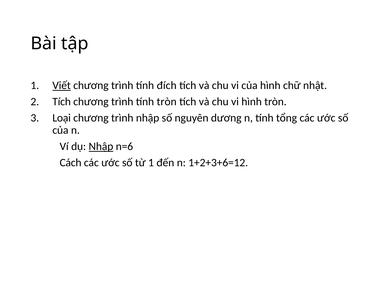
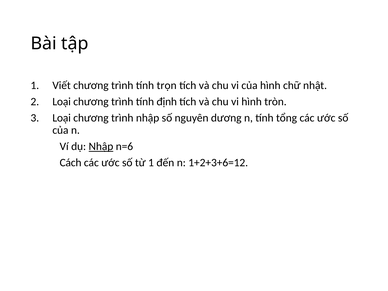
Viết underline: present -> none
đích: đích -> trọn
Tích at (62, 102): Tích -> Loại
tính tròn: tròn -> định
